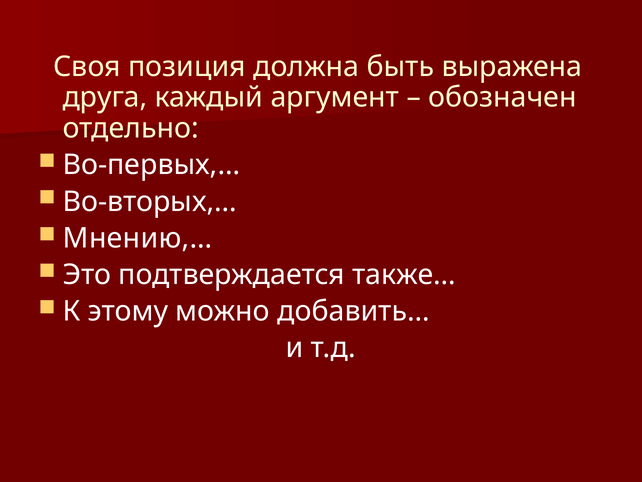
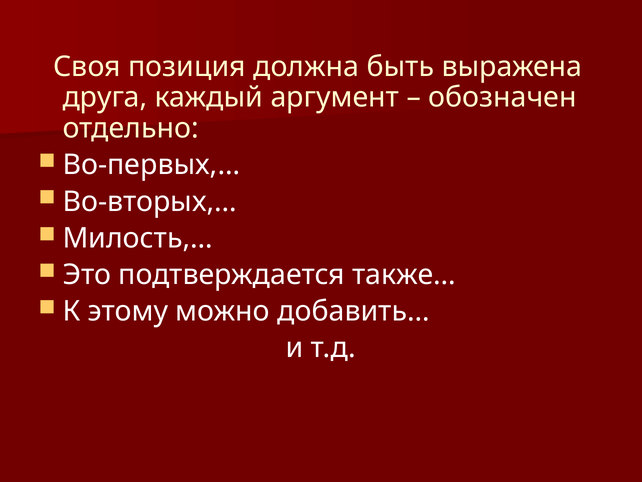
Мнению,…: Мнению,… -> Милость,…
